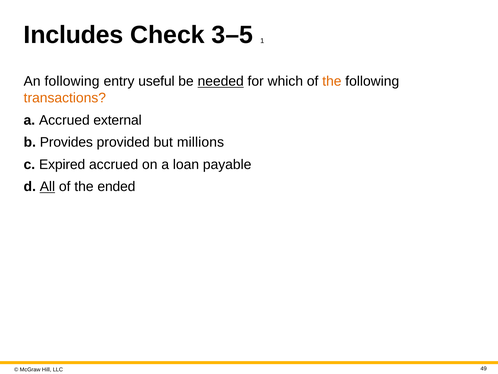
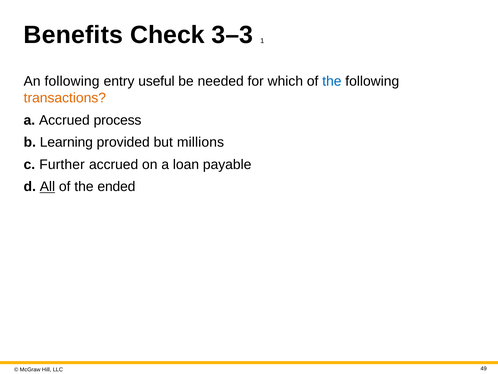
Includes: Includes -> Benefits
3–5: 3–5 -> 3–3
needed underline: present -> none
the at (332, 81) colour: orange -> blue
external: external -> process
Provides: Provides -> Learning
Expired: Expired -> Further
